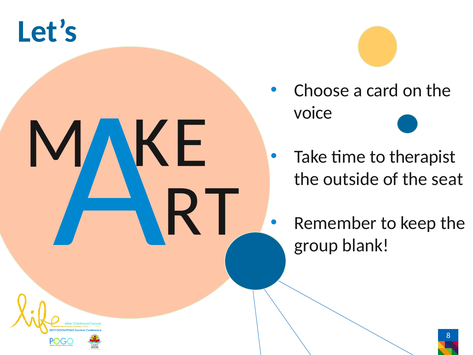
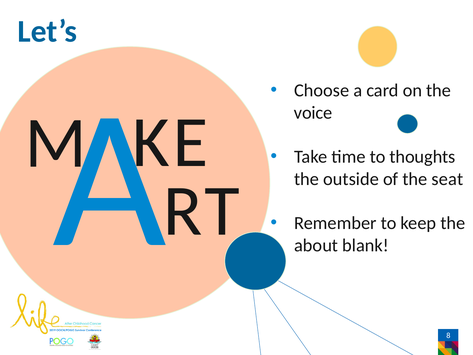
therapist: therapist -> thoughts
group: group -> about
